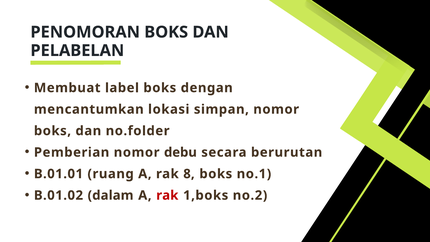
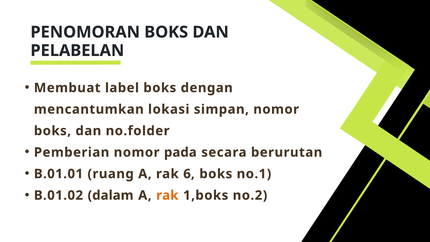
debu: debu -> pada
8: 8 -> 6
rak at (167, 195) colour: red -> orange
